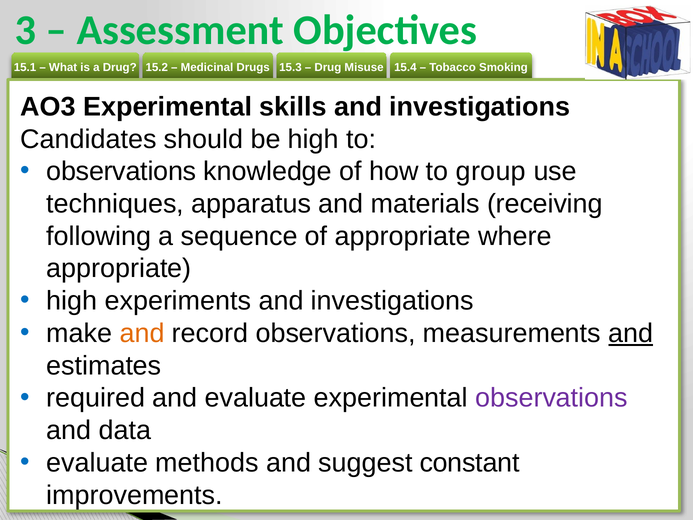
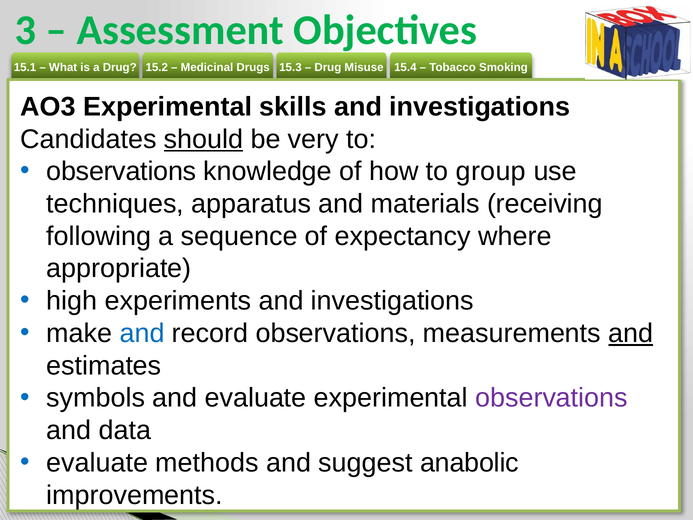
should underline: none -> present
be high: high -> very
of appropriate: appropriate -> expectancy
and at (142, 333) colour: orange -> blue
required: required -> symbols
constant: constant -> anabolic
